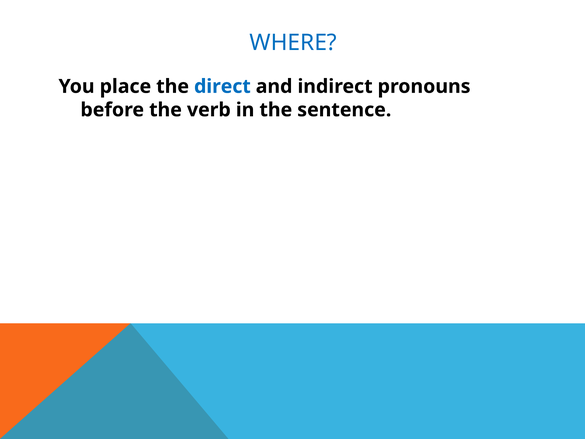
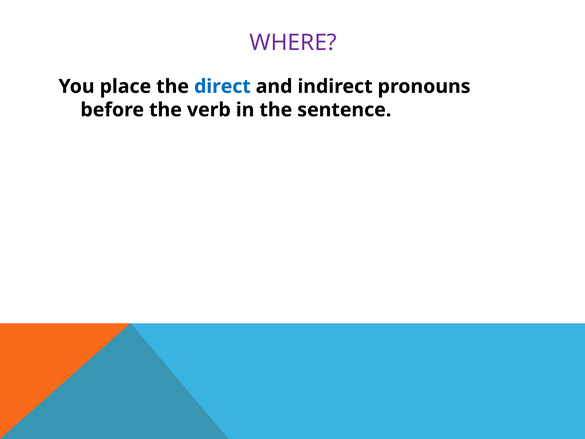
WHERE colour: blue -> purple
